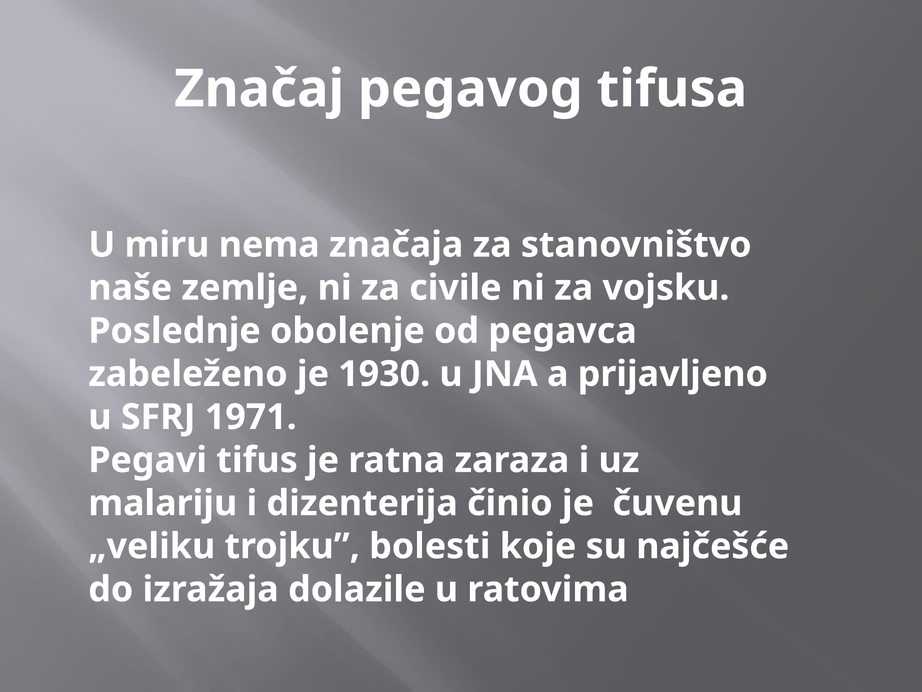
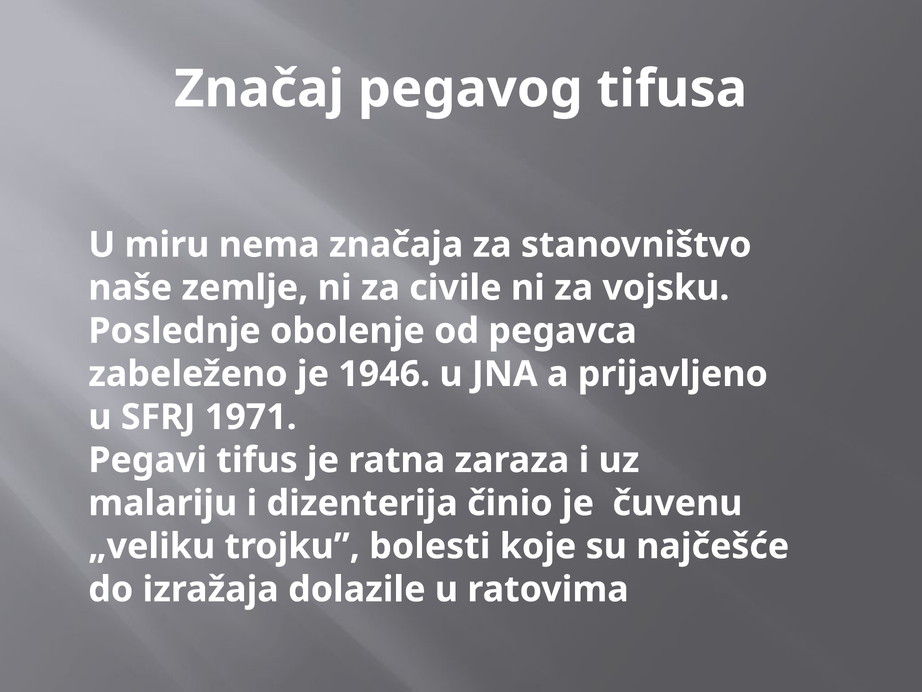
1930: 1930 -> 1946
